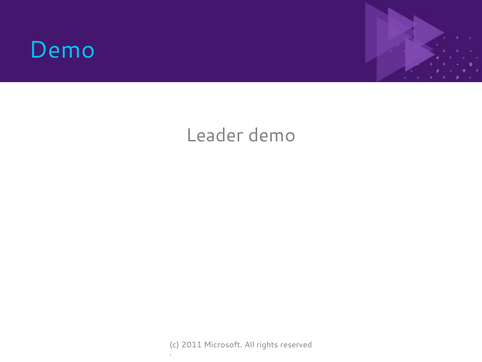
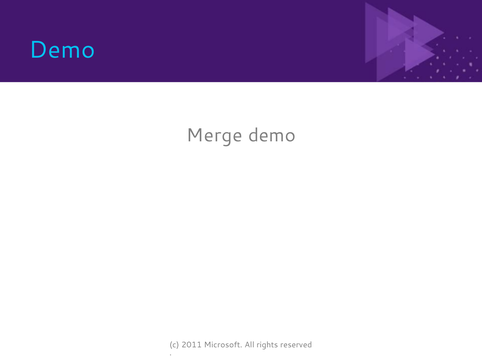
Leader: Leader -> Merge
